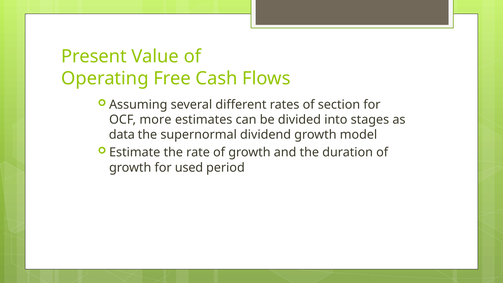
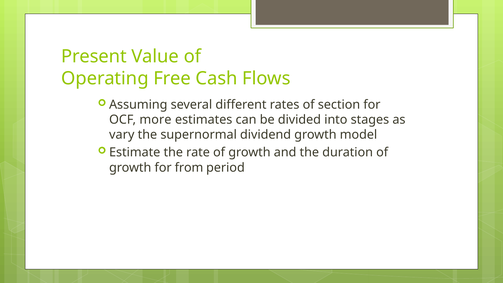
data: data -> vary
used: used -> from
